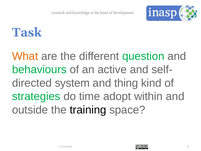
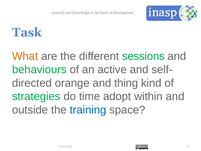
question: question -> sessions
system: system -> orange
training colour: black -> blue
